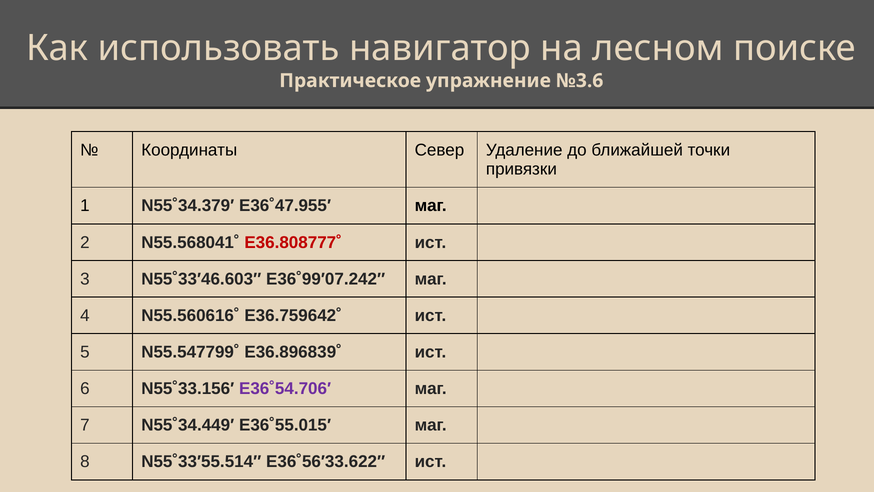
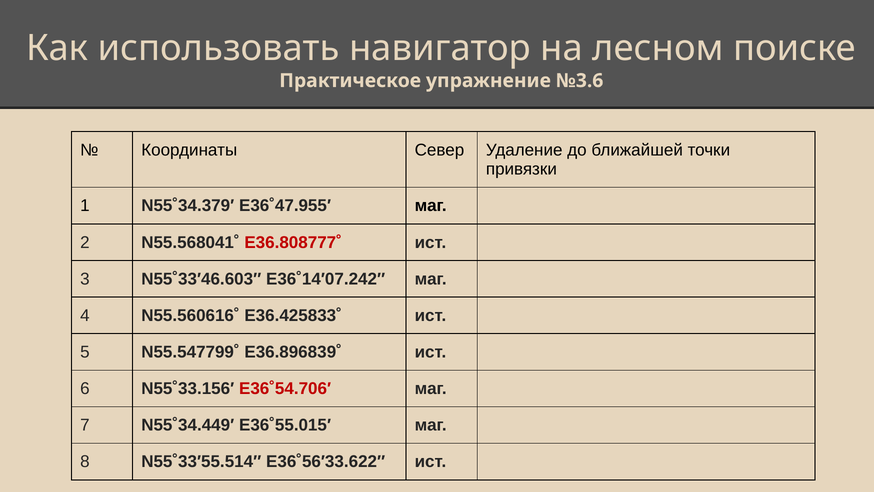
E36˚99′07.242″: E36˚99′07.242″ -> E36˚14′07.242″
E36.759642˚: E36.759642˚ -> E36.425833˚
E36˚54.706′ colour: purple -> red
